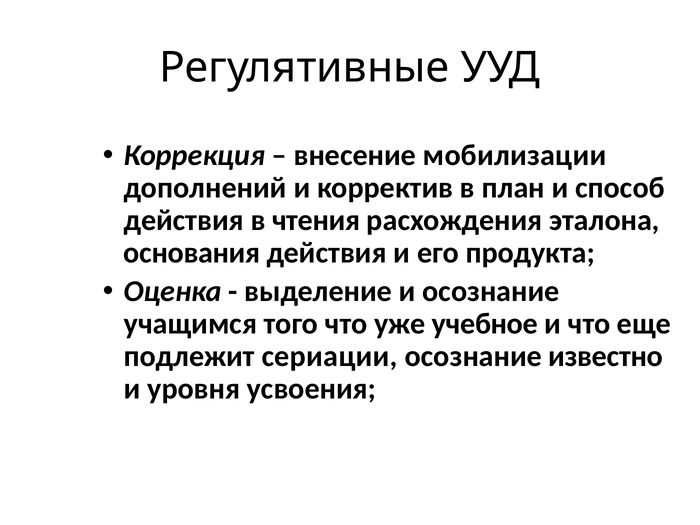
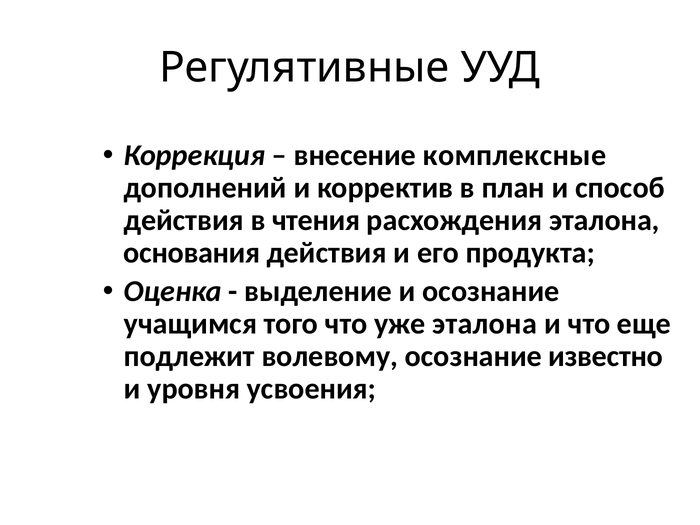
мобилизации: мобилизации -> комплексные
уже учебное: учебное -> эталона
сериации: сериации -> волевому
